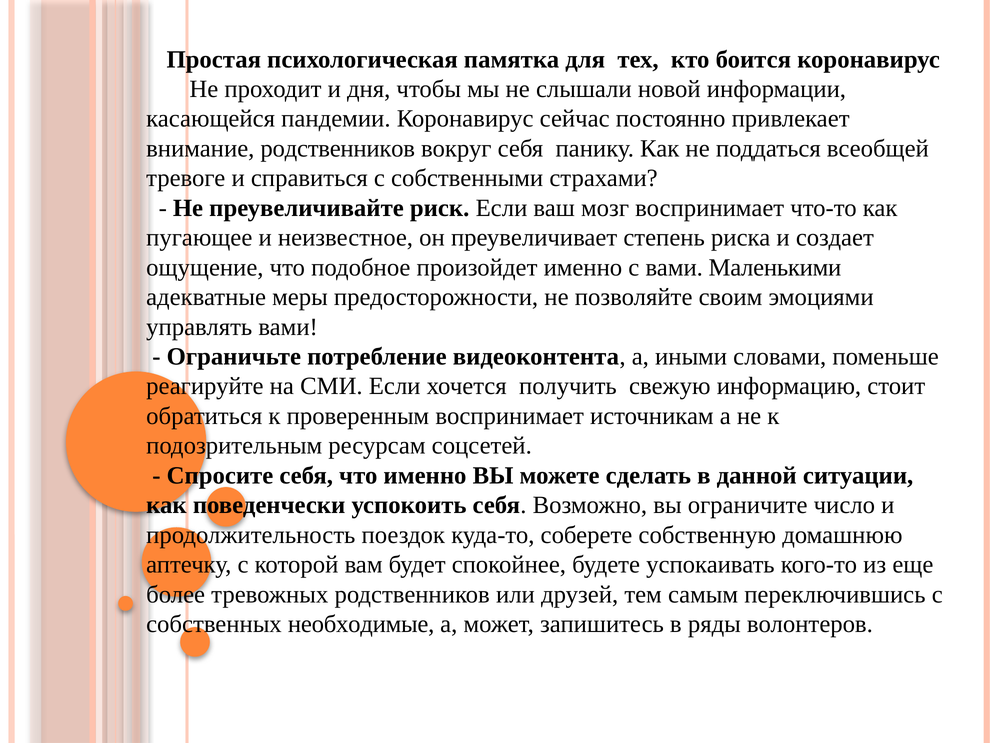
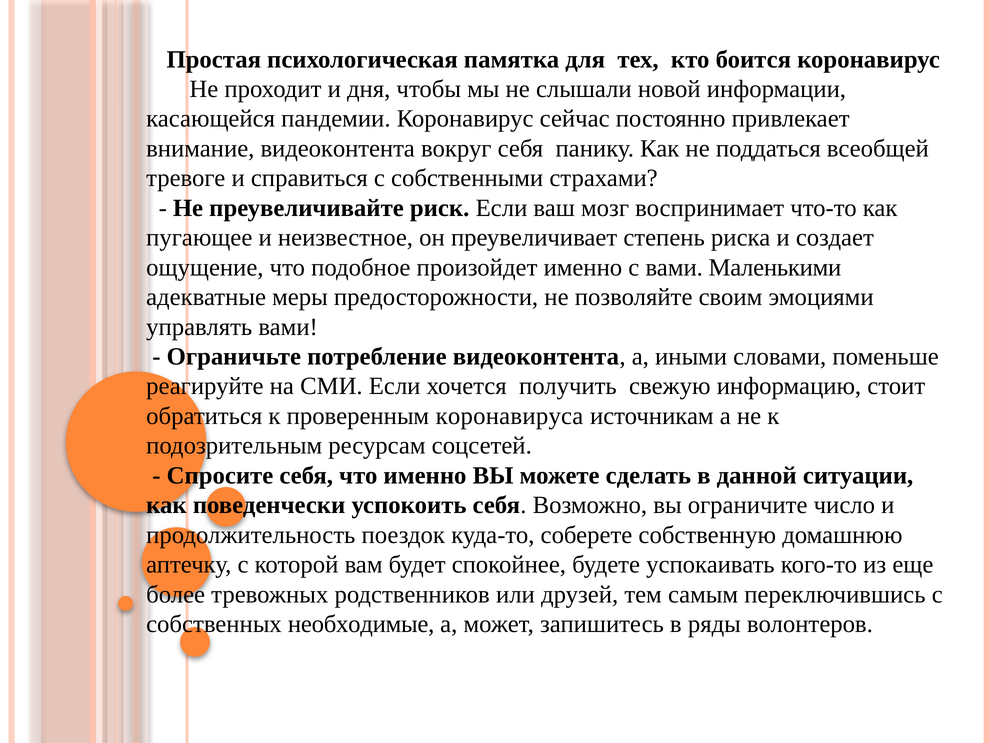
внимание родственников: родственников -> видеоконтента
проверенным воспринимает: воспринимает -> коронавируса
